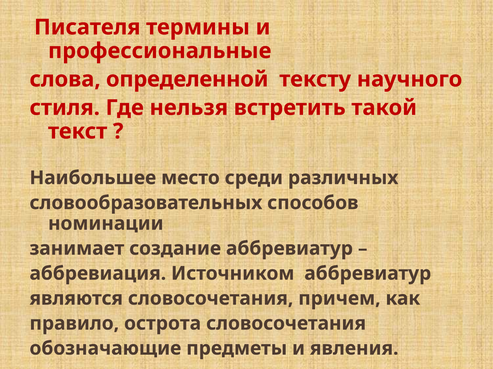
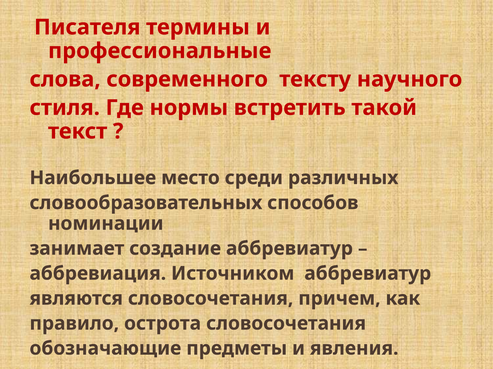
определенной: определенной -> современного
нельзя: нельзя -> нормы
